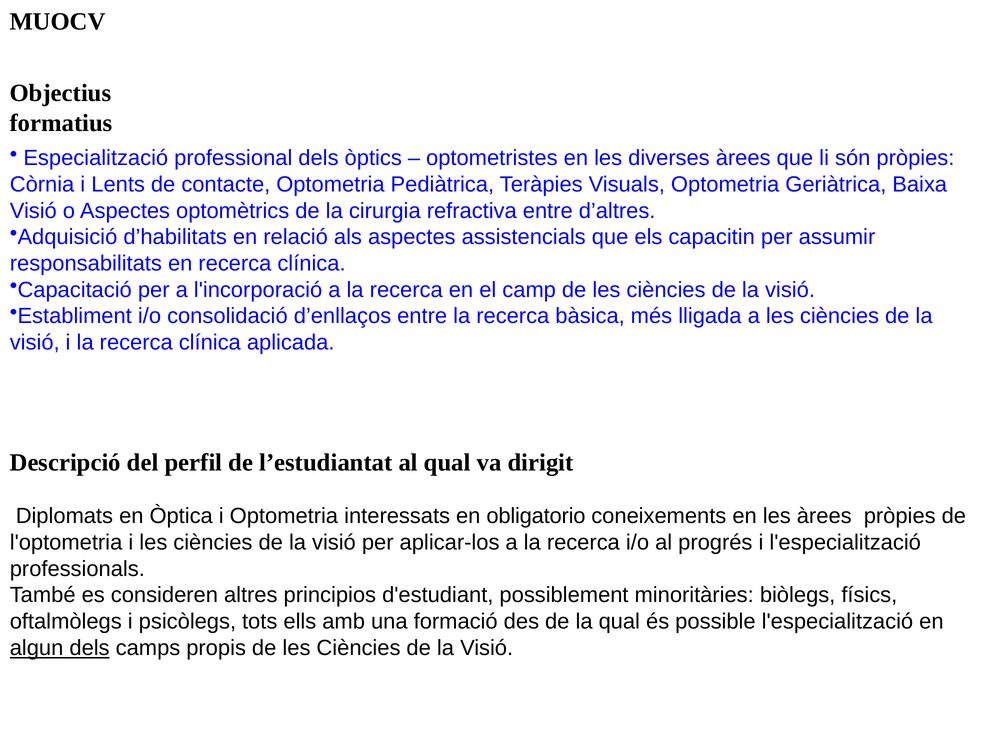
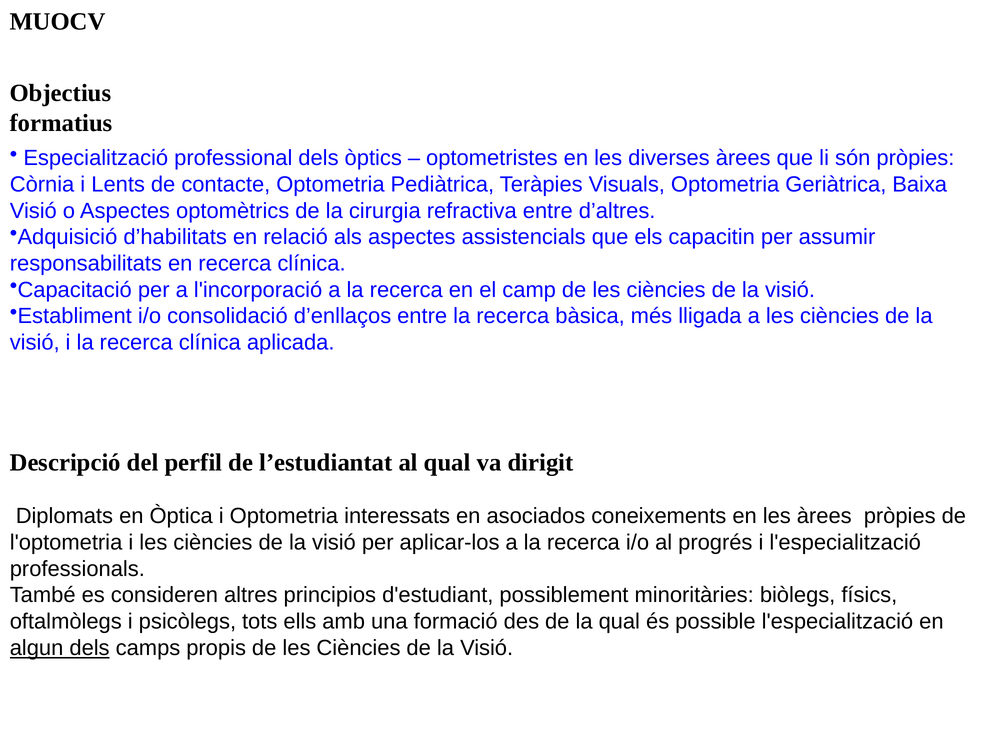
obligatorio: obligatorio -> asociados
